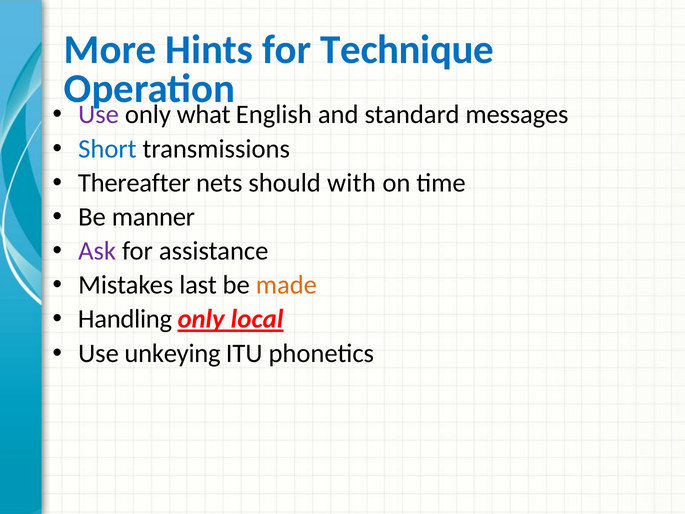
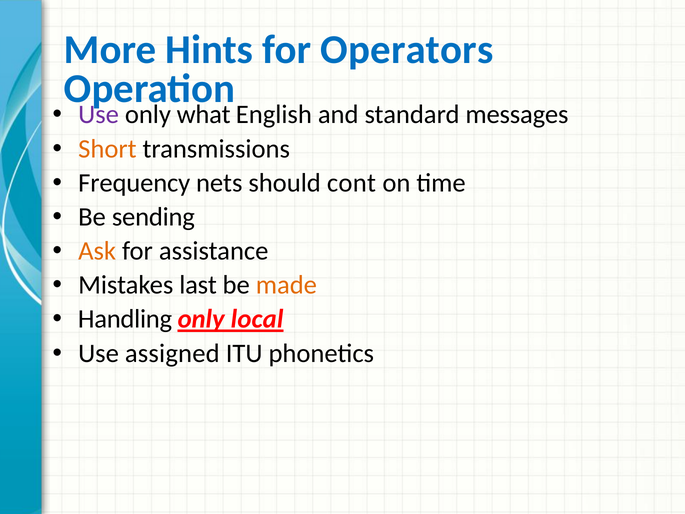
Technique: Technique -> Operators
Short colour: blue -> orange
Thereafter: Thereafter -> Frequency
with: with -> cont
manner: manner -> sending
Ask colour: purple -> orange
unkeying: unkeying -> assigned
